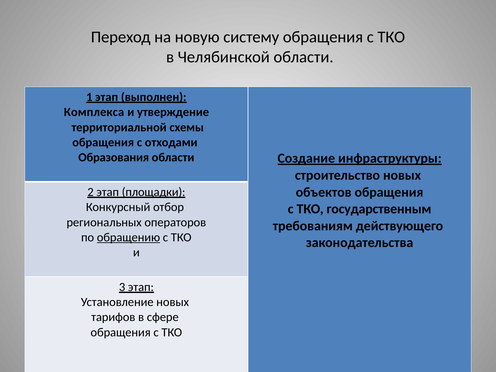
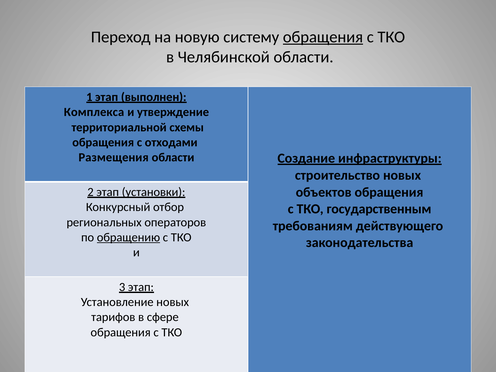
обращения at (323, 37) underline: none -> present
Образования: Образования -> Размещения
площадки: площадки -> установки
